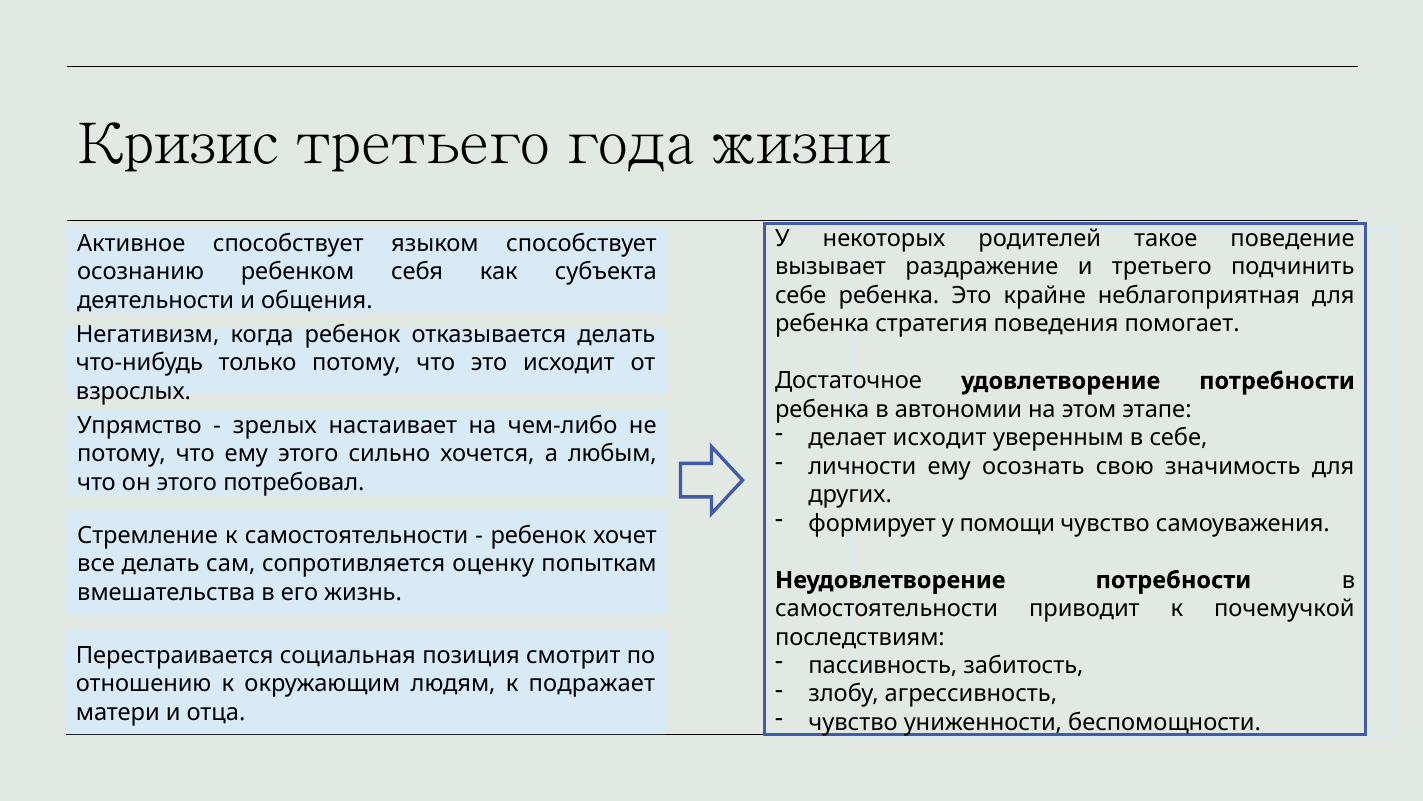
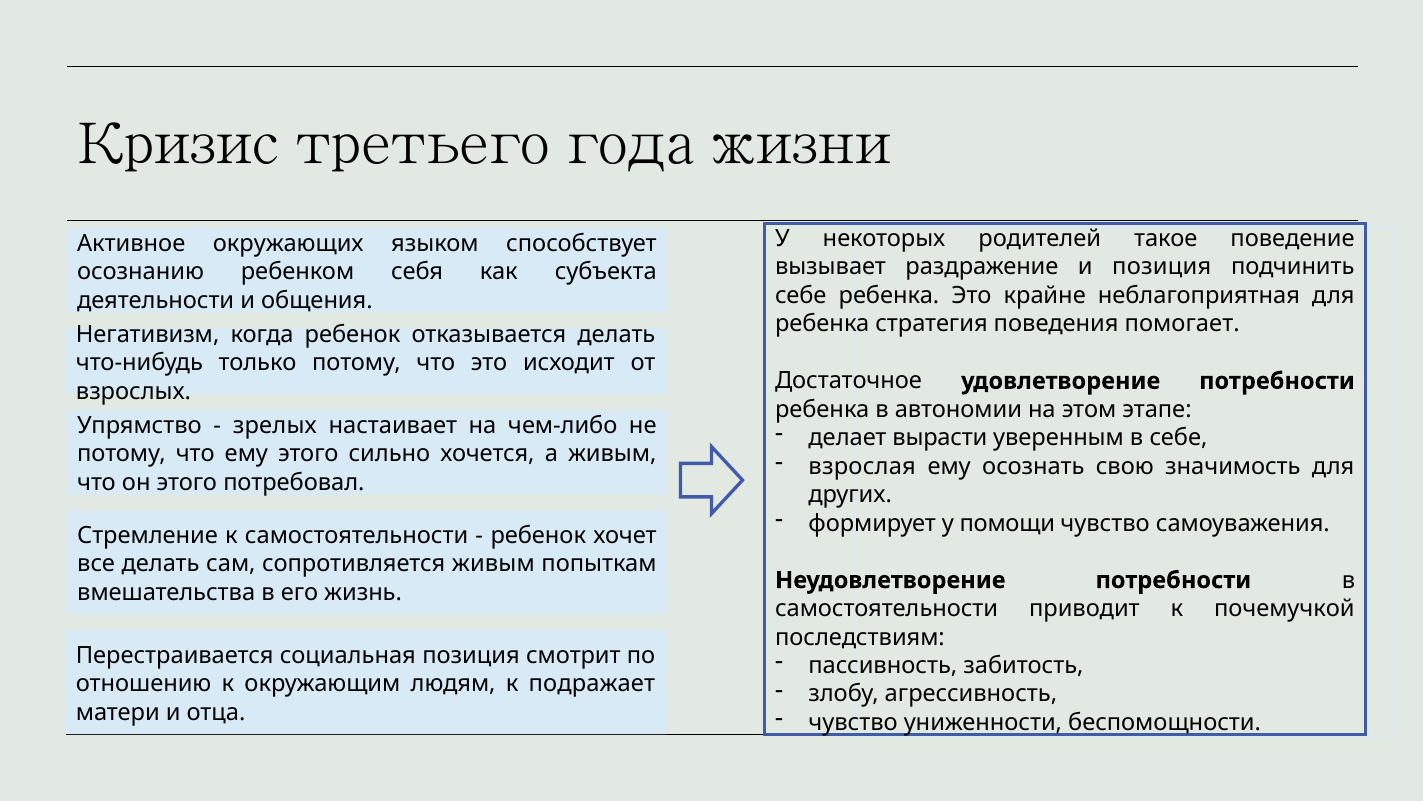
Активное способствует: способствует -> окружающих
и третьего: третьего -> позиция
делает исходит: исходит -> вырасти
а любым: любым -> живым
личности: личности -> взрослая
сопротивляется оценку: оценку -> живым
